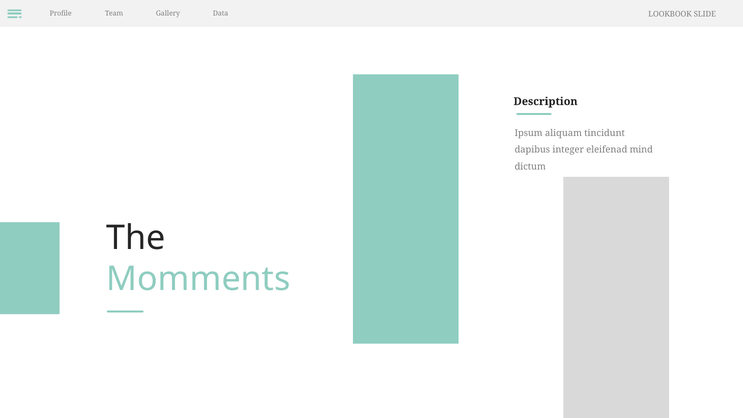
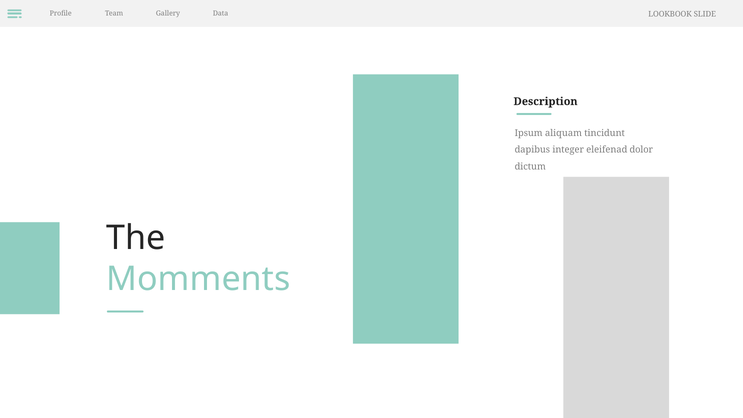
mind: mind -> dolor
